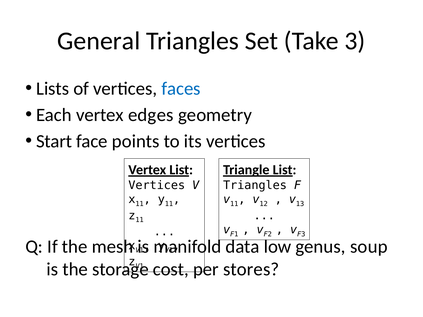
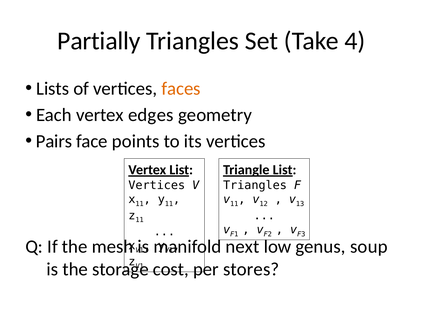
General: General -> Partially
3: 3 -> 4
faces colour: blue -> orange
Start: Start -> Pairs
data: data -> next
